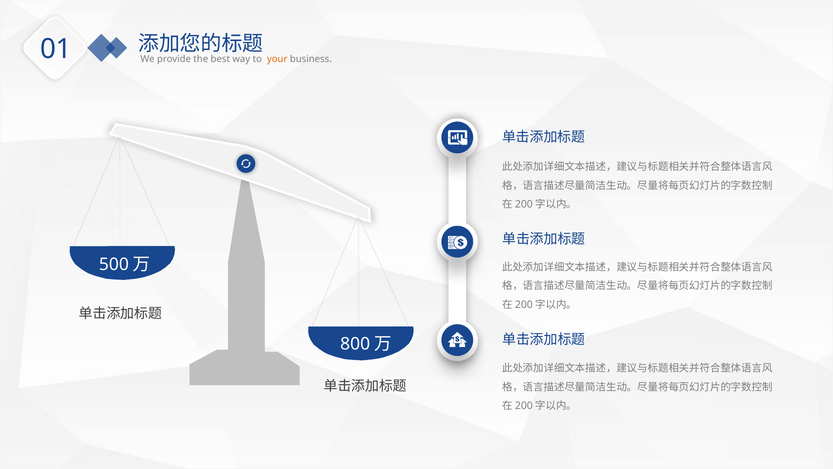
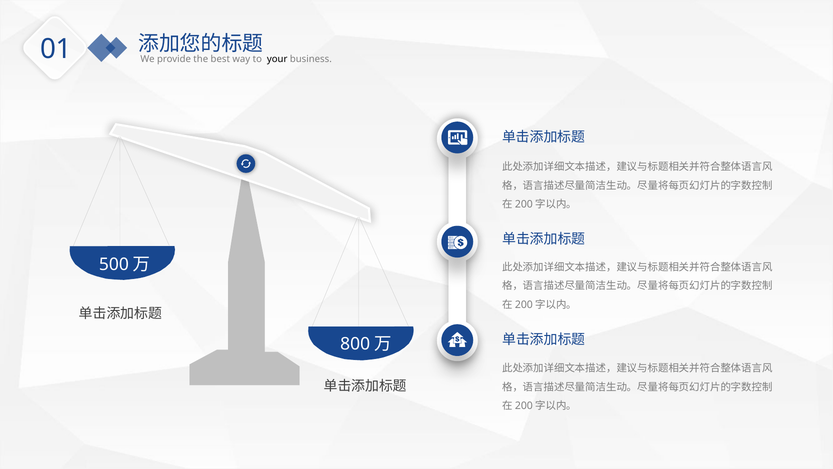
your colour: orange -> black
